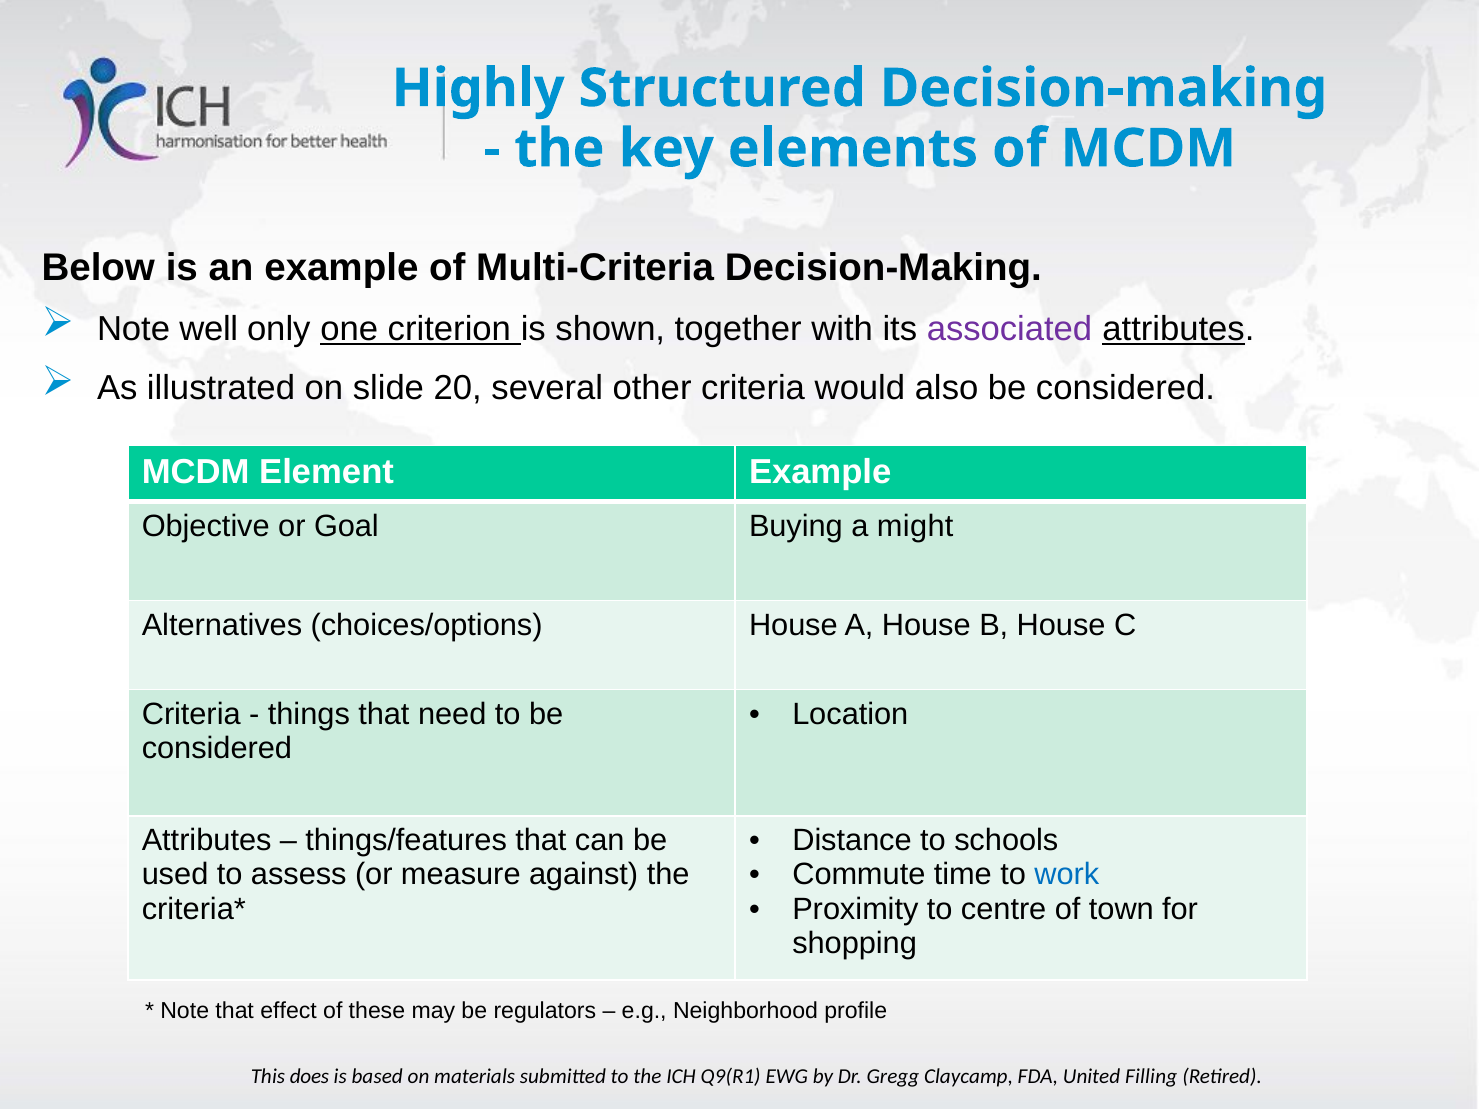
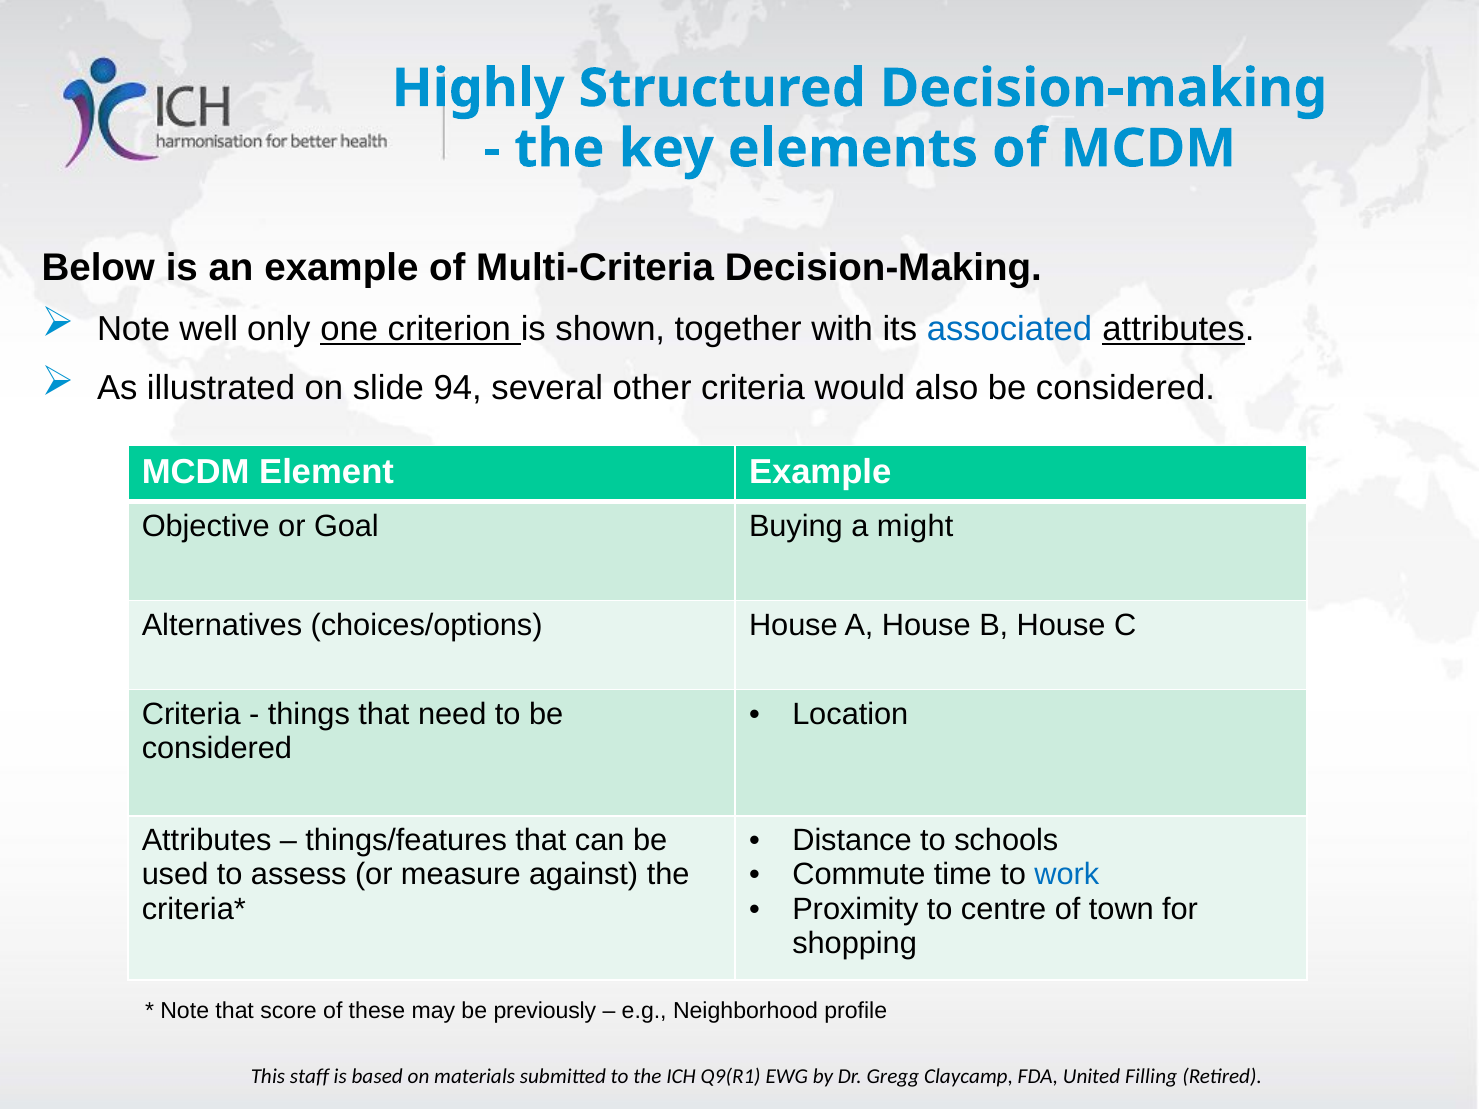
associated colour: purple -> blue
20: 20 -> 94
effect: effect -> score
regulators: regulators -> previously
does: does -> staff
